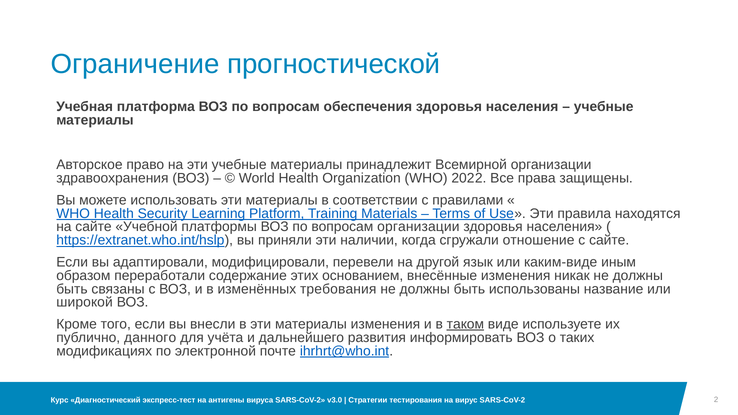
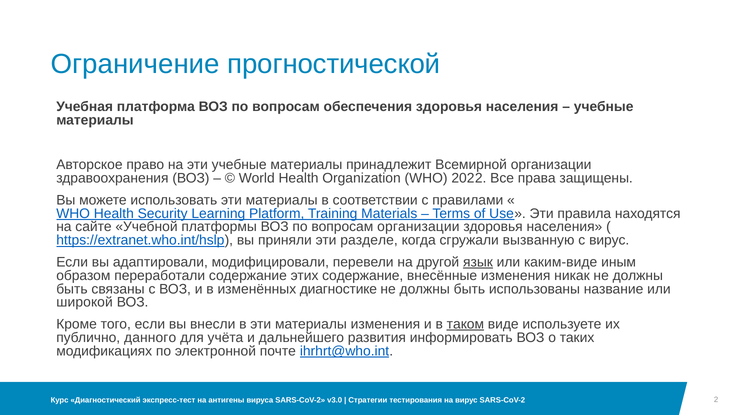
наличии: наличии -> разделе
отношение: отношение -> вызванную
с сайте: сайте -> вирус
язык underline: none -> present
этих основанием: основанием -> содержание
требования: требования -> диагностике
